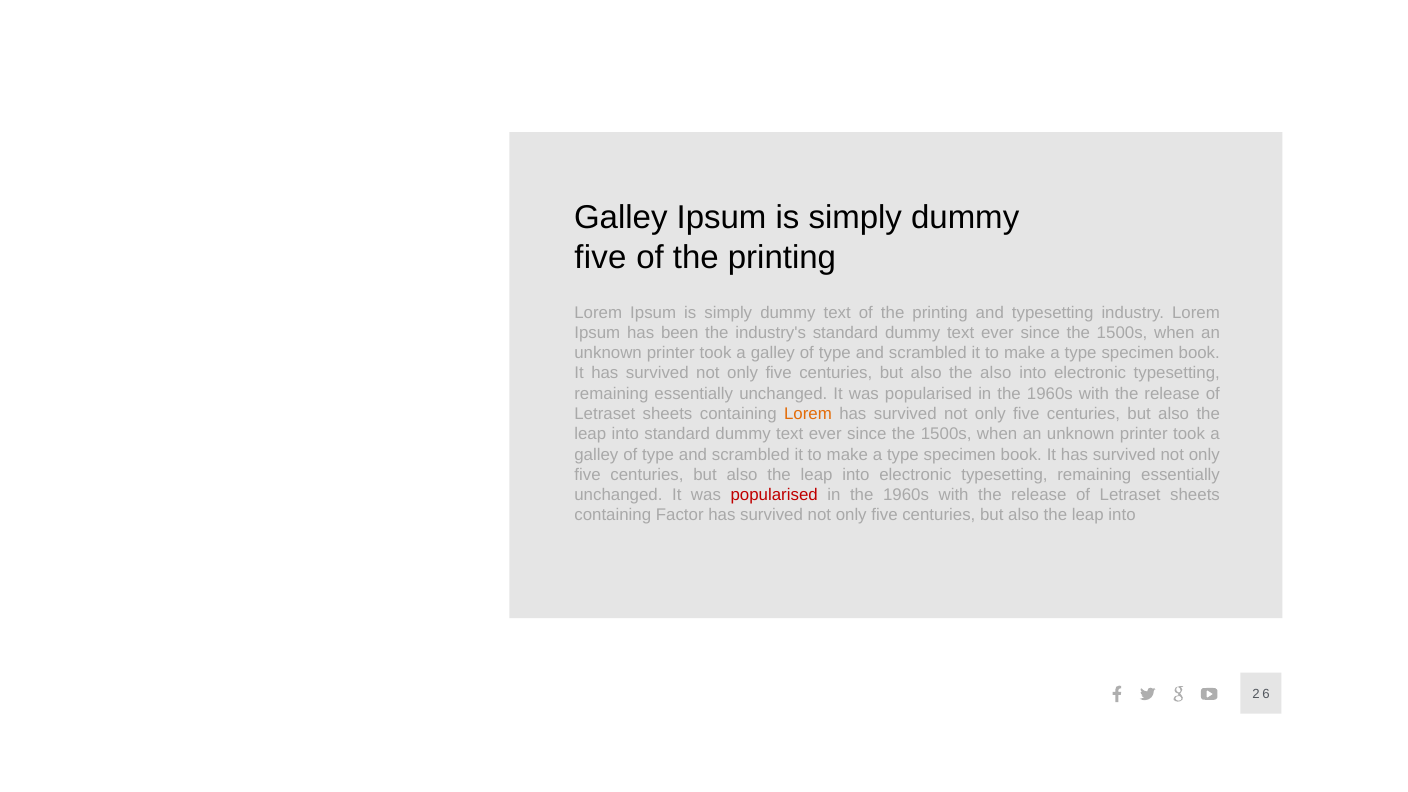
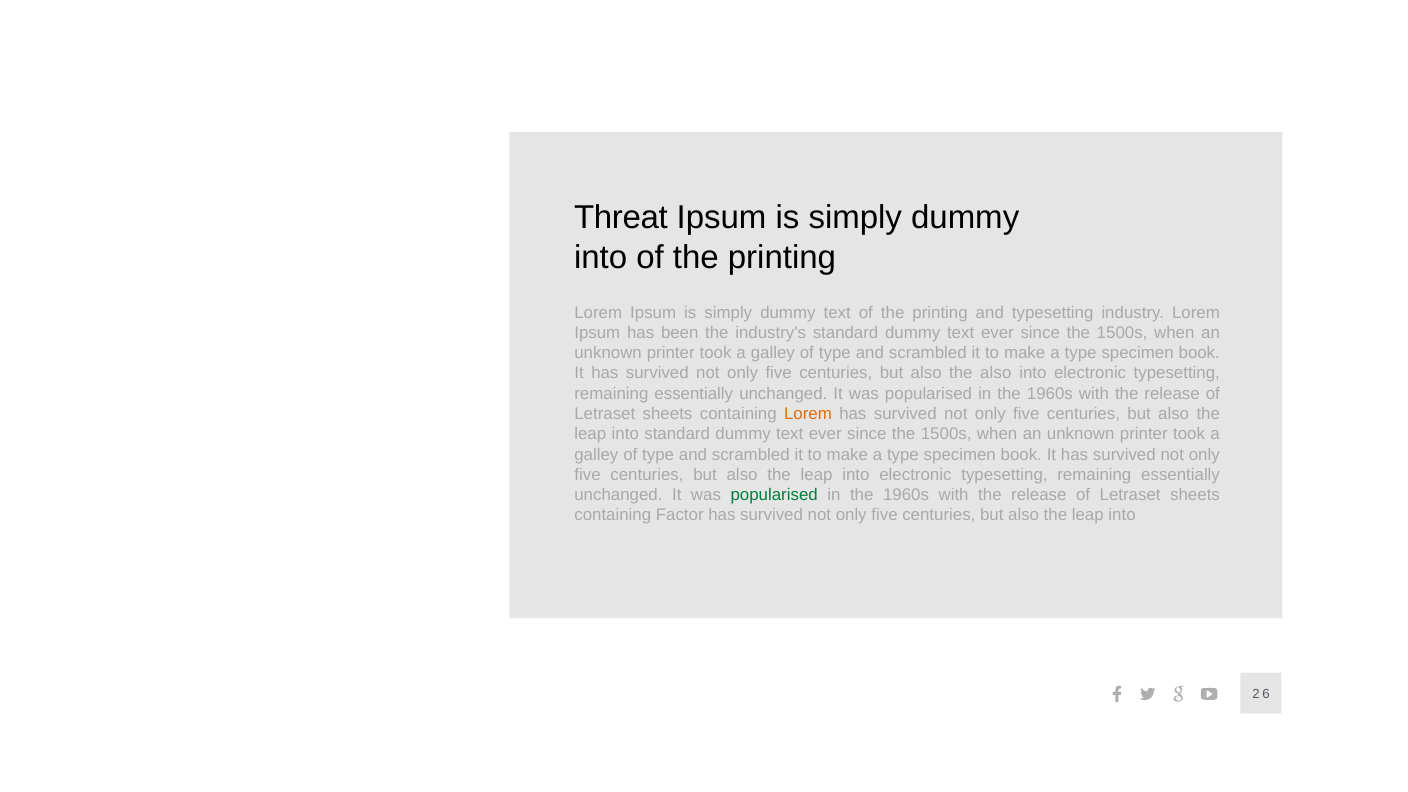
Galley at (621, 218): Galley -> Threat
five at (600, 258): five -> into
popularised at (774, 495) colour: red -> green
